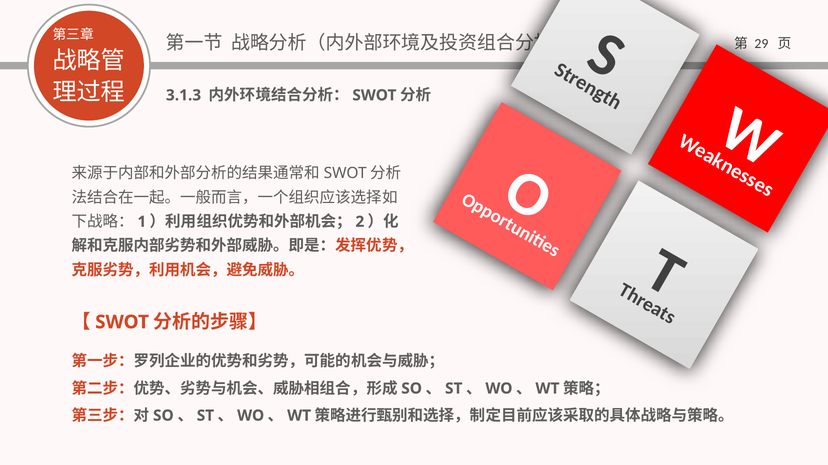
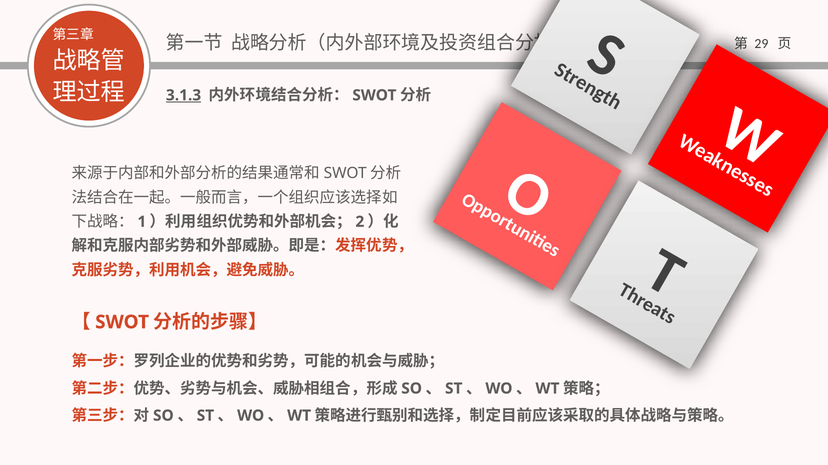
3.1.3 underline: none -> present
